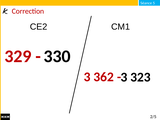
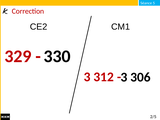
362: 362 -> 312
323: 323 -> 306
